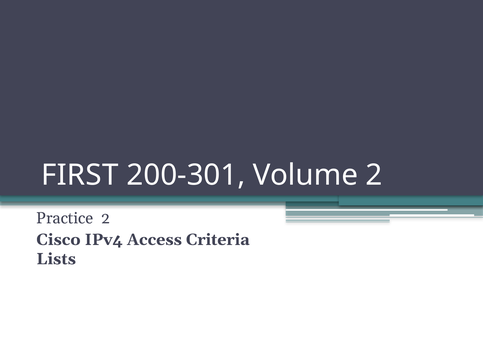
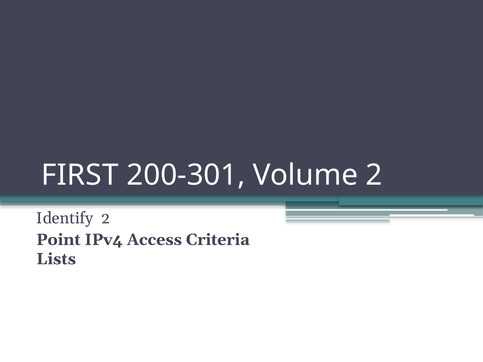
Practice: Practice -> Identify
Cisco: Cisco -> Point
